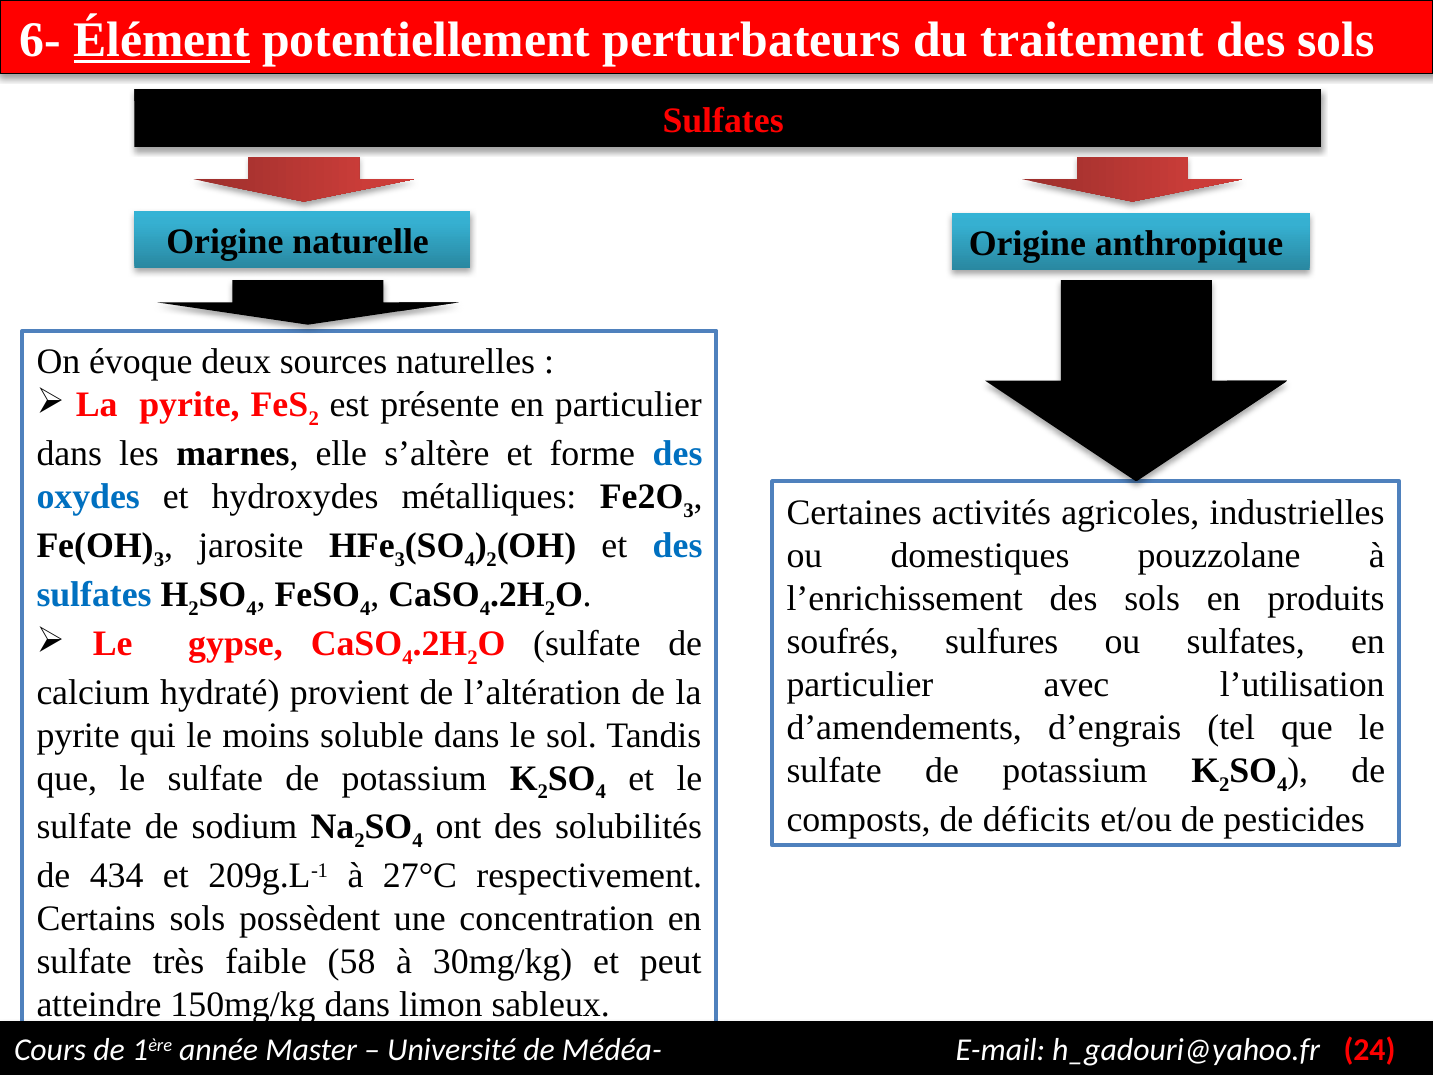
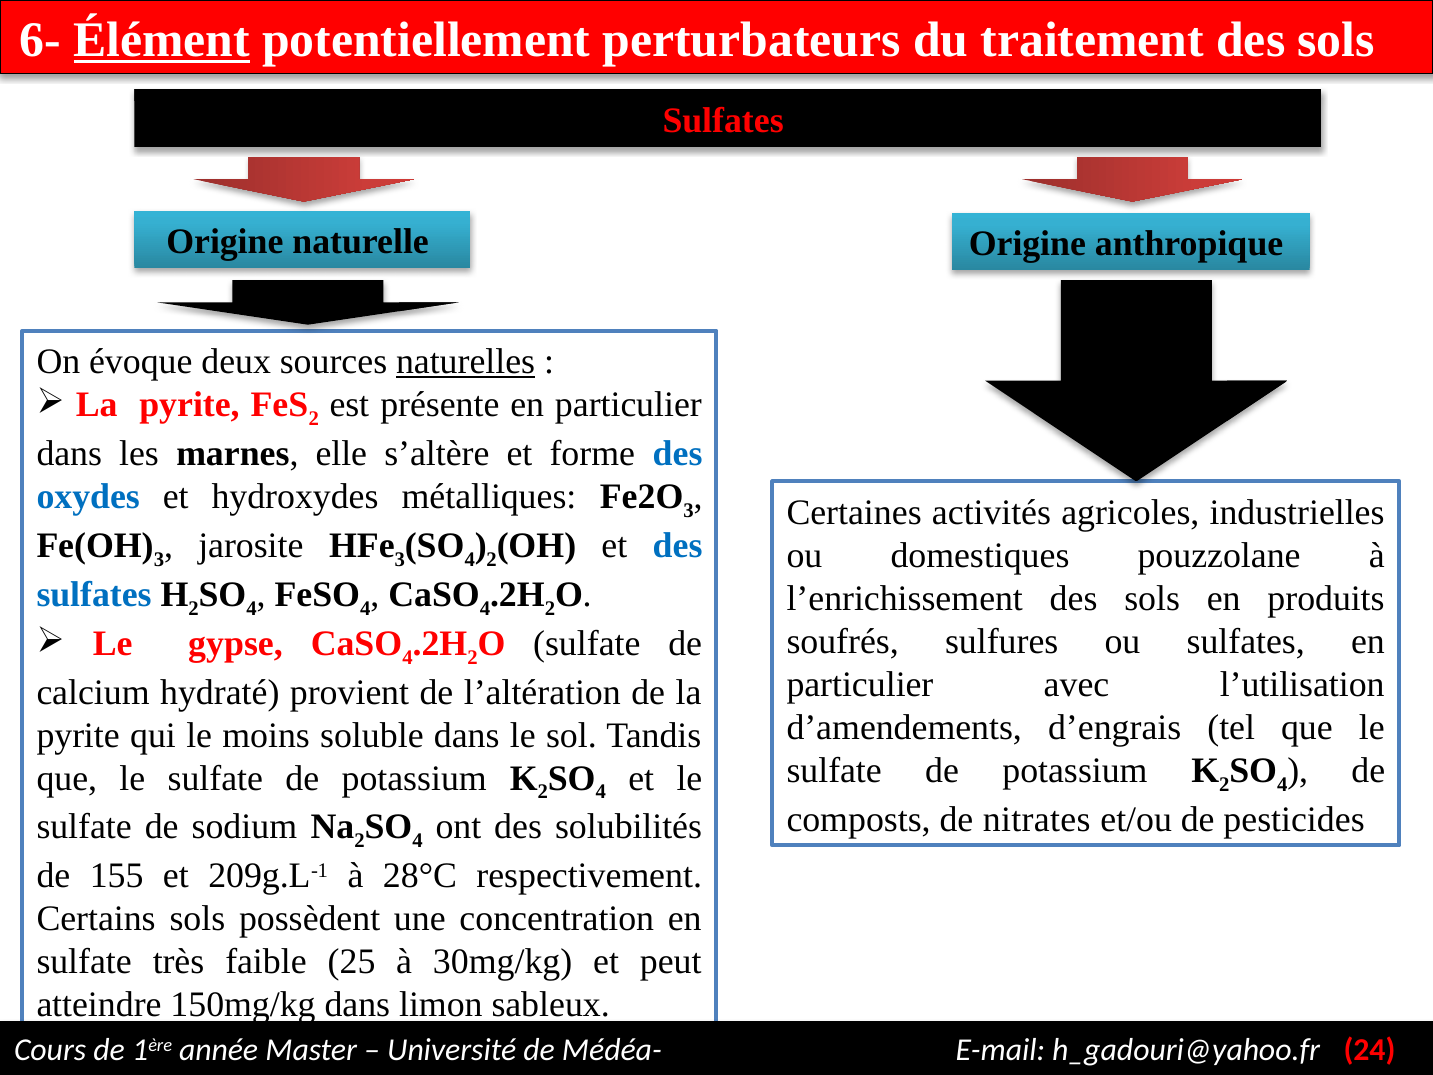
naturelles underline: none -> present
déficits: déficits -> nitrates
434: 434 -> 155
27°C: 27°C -> 28°C
58: 58 -> 25
